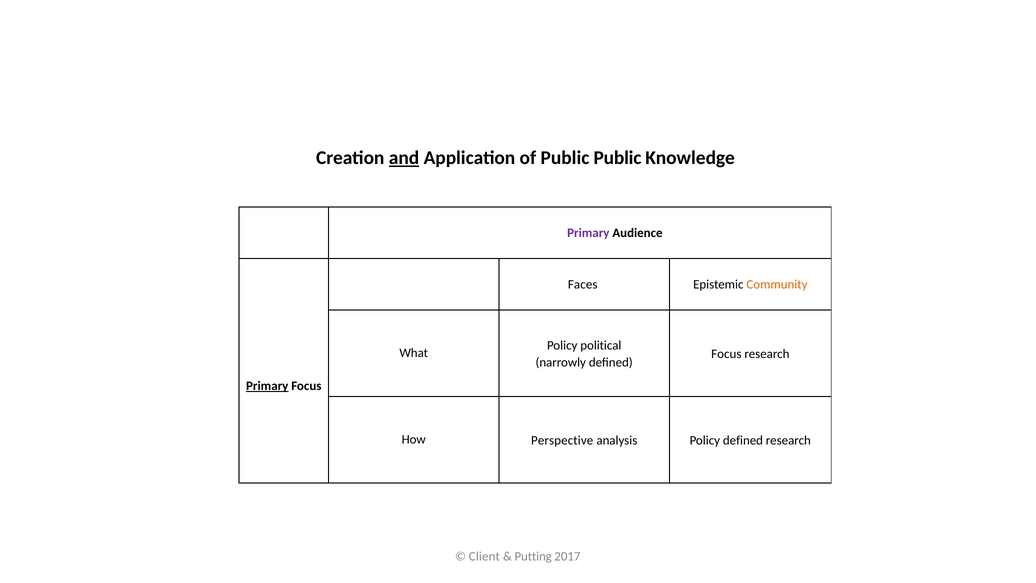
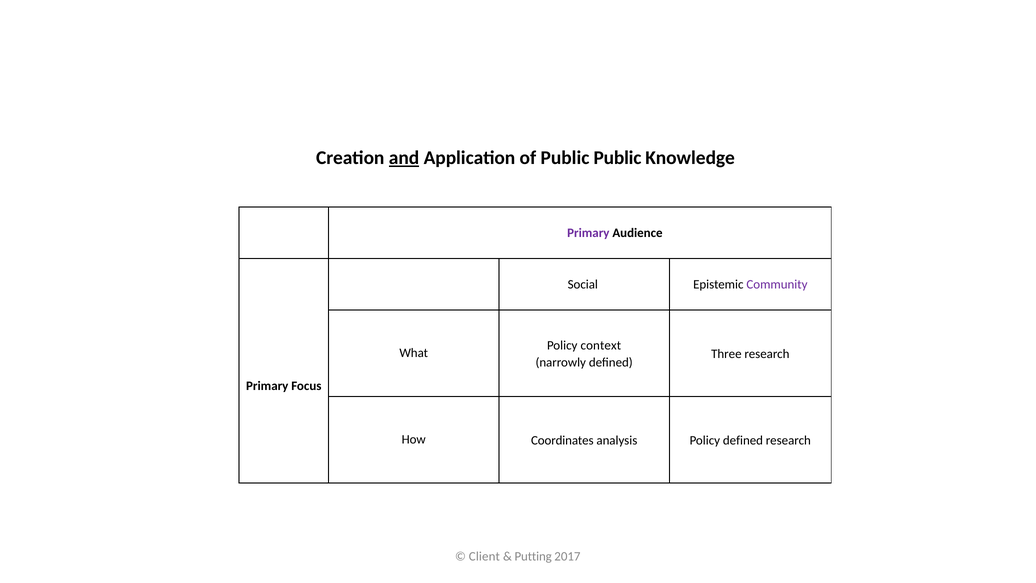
Faces: Faces -> Social
Community colour: orange -> purple
political: political -> context
Focus at (726, 354): Focus -> Three
Primary at (267, 386) underline: present -> none
Perspective: Perspective -> Coordinates
